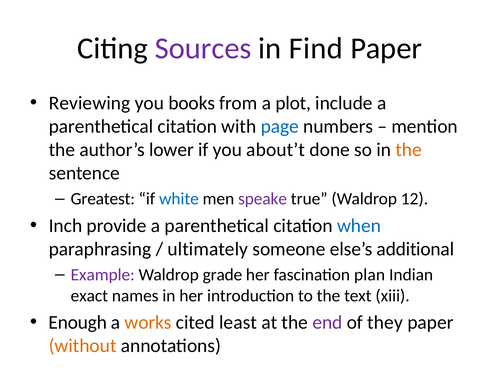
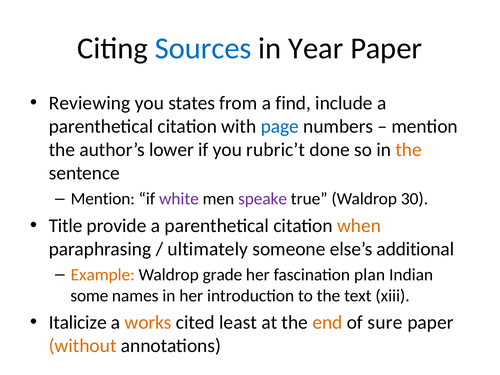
Sources colour: purple -> blue
Find: Find -> Year
books: books -> states
plot: plot -> find
about’t: about’t -> rubric’t
Greatest at (103, 199): Greatest -> Mention
white colour: blue -> purple
12: 12 -> 30
Inch: Inch -> Title
when colour: blue -> orange
Example colour: purple -> orange
exact: exact -> some
Enough: Enough -> Italicize
end colour: purple -> orange
they: they -> sure
